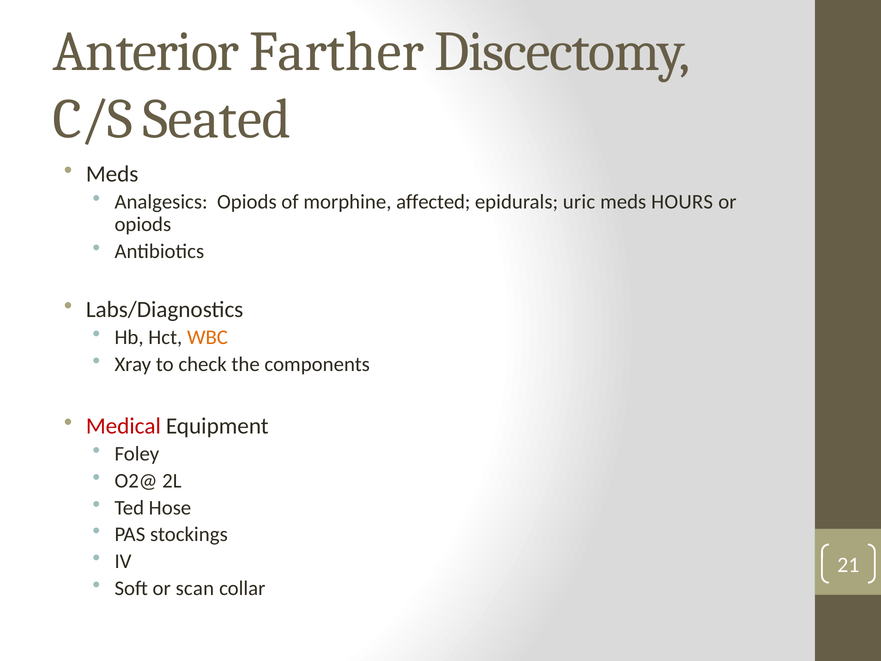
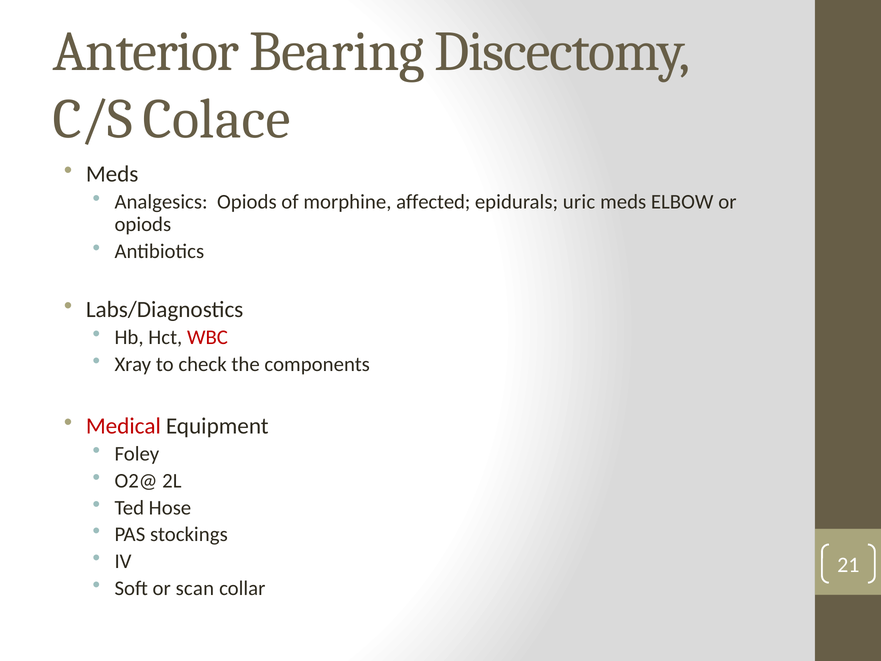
Farther: Farther -> Bearing
Seated: Seated -> Colace
HOURS: HOURS -> ELBOW
WBC colour: orange -> red
